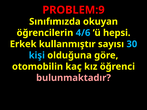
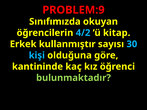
4/6: 4/6 -> 4/2
hepsi: hepsi -> kitap
otomobilin: otomobilin -> kantininde
bulunmaktadır colour: pink -> light green
